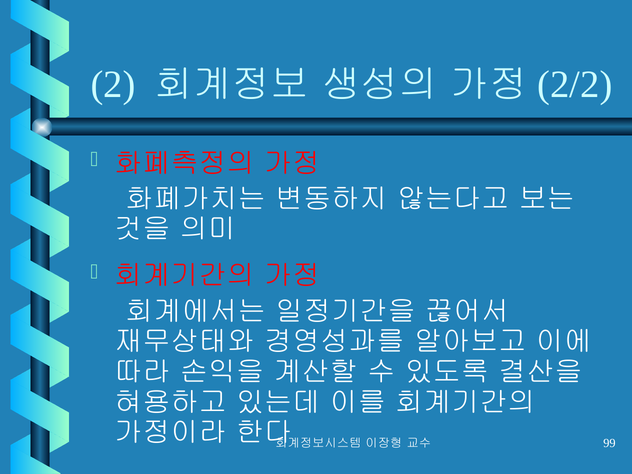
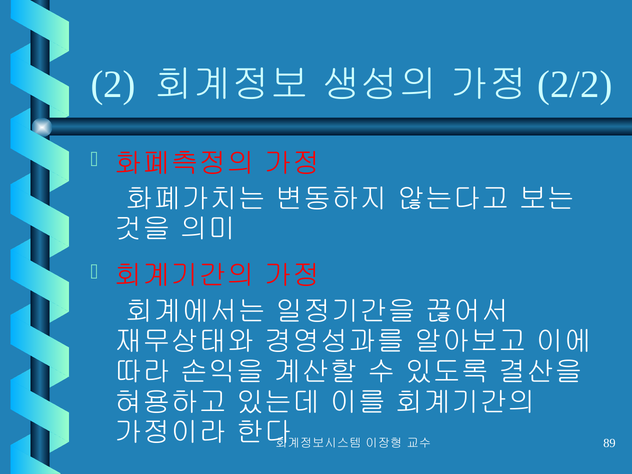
99: 99 -> 89
